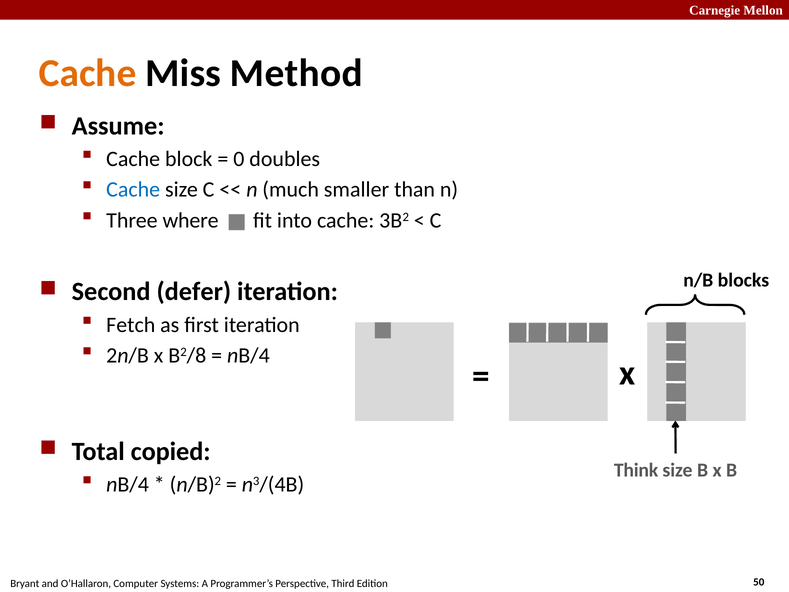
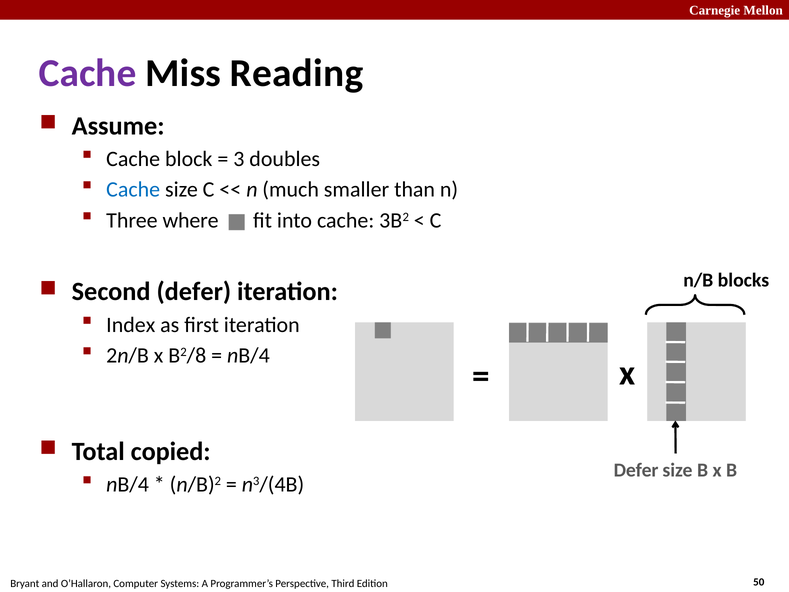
Cache at (88, 73) colour: orange -> purple
Method: Method -> Reading
0: 0 -> 3
Fetch: Fetch -> Index
Think at (636, 470): Think -> Defer
